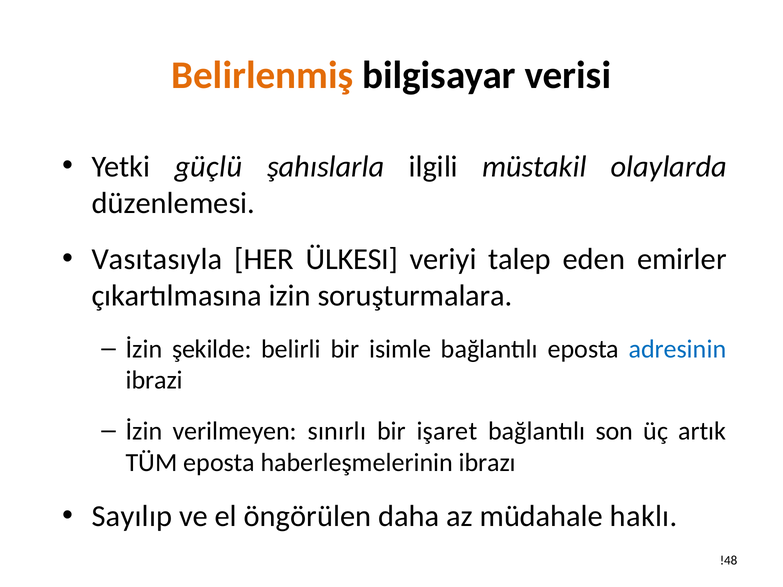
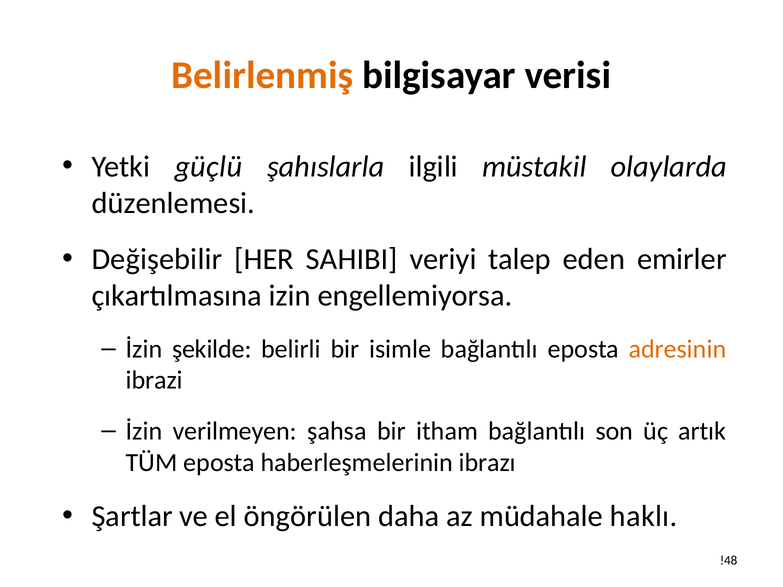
Vasıtasıyla: Vasıtasıyla -> Değişebilir
ÜLKESI: ÜLKESI -> SAHIBI
soruşturmalara: soruşturmalara -> engellemiyorsa
adresinin colour: blue -> orange
sınırlı: sınırlı -> şahsa
işaret: işaret -> itham
Sayılıp: Sayılıp -> Şartlar
